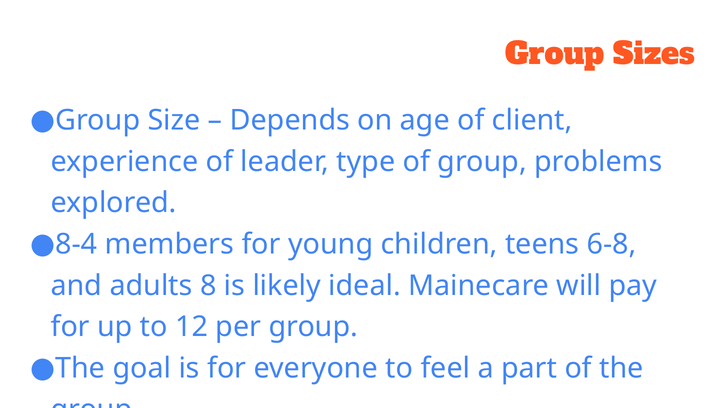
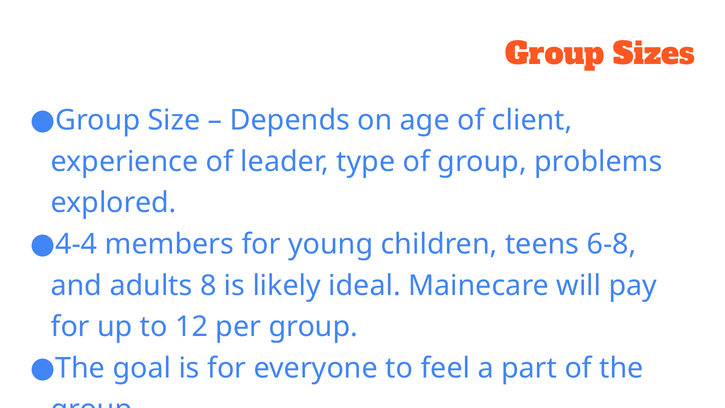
8-4: 8-4 -> 4-4
